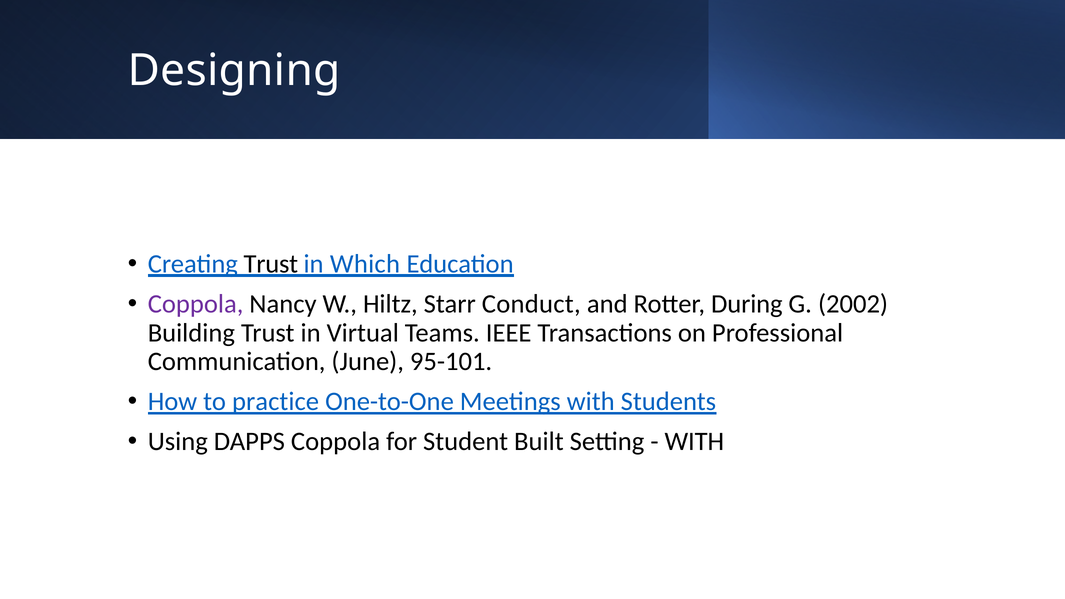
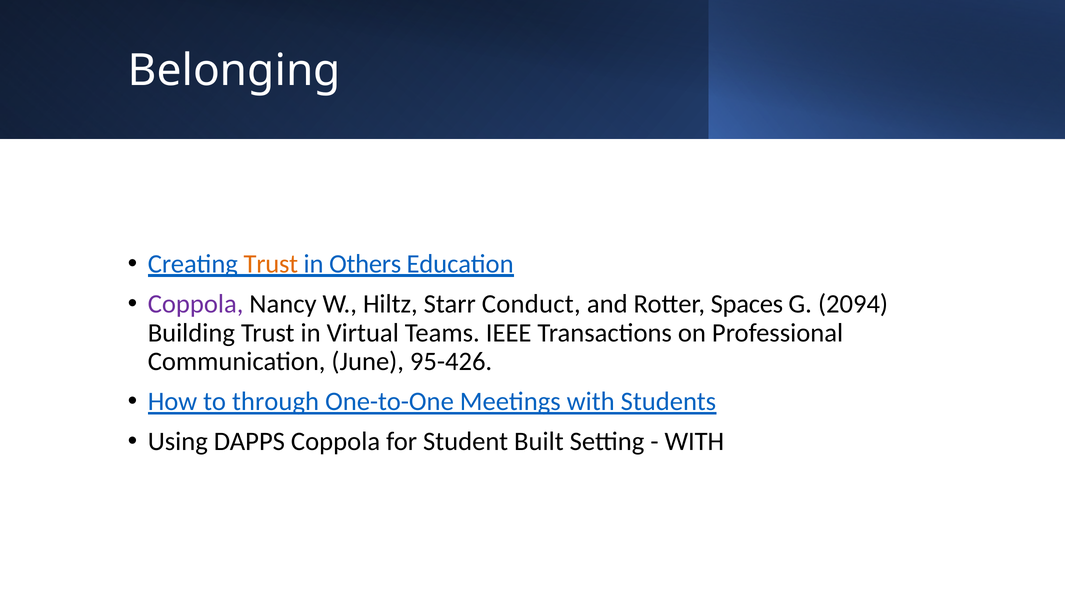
Designing: Designing -> Belonging
Trust at (271, 264) colour: black -> orange
Which: Which -> Others
During: During -> Spaces
2002: 2002 -> 2094
95-101: 95-101 -> 95-426
practice: practice -> through
